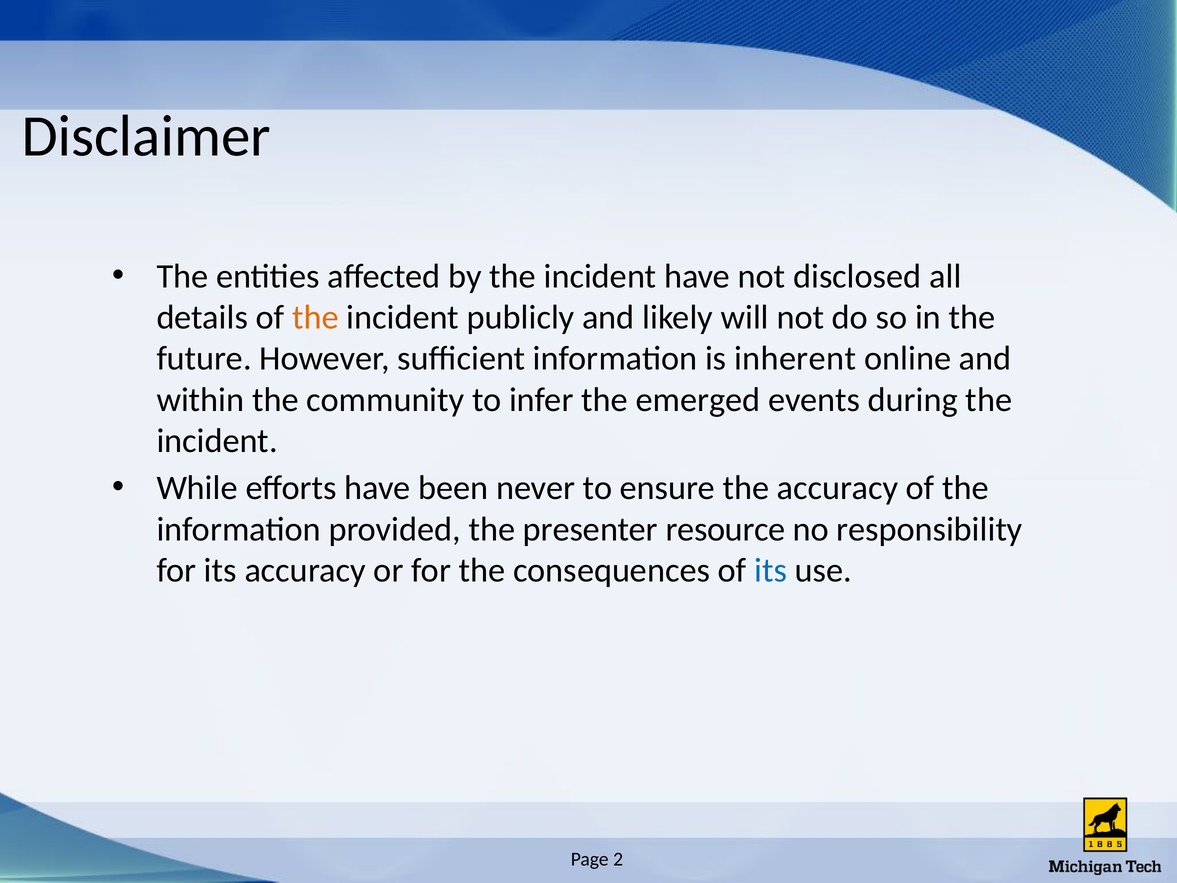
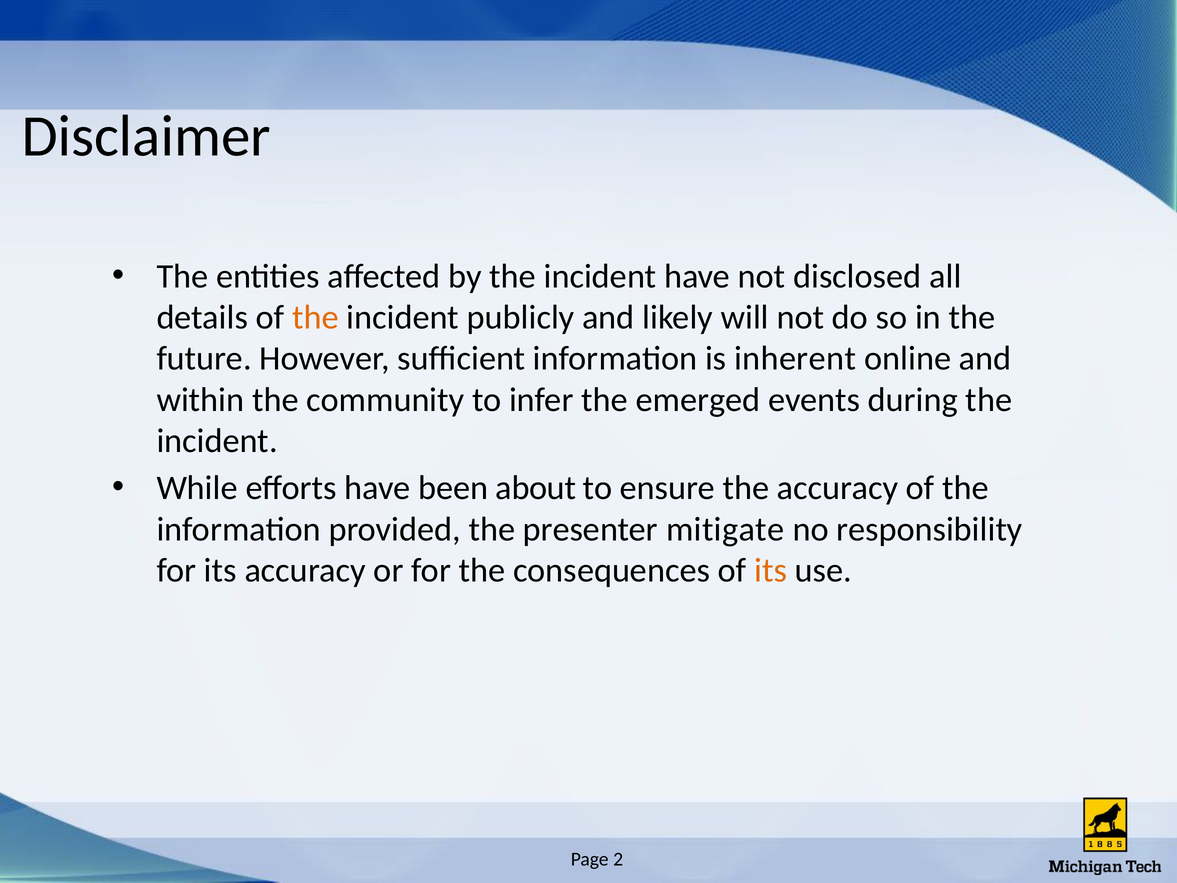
never: never -> about
resource: resource -> mitigate
its at (771, 570) colour: blue -> orange
